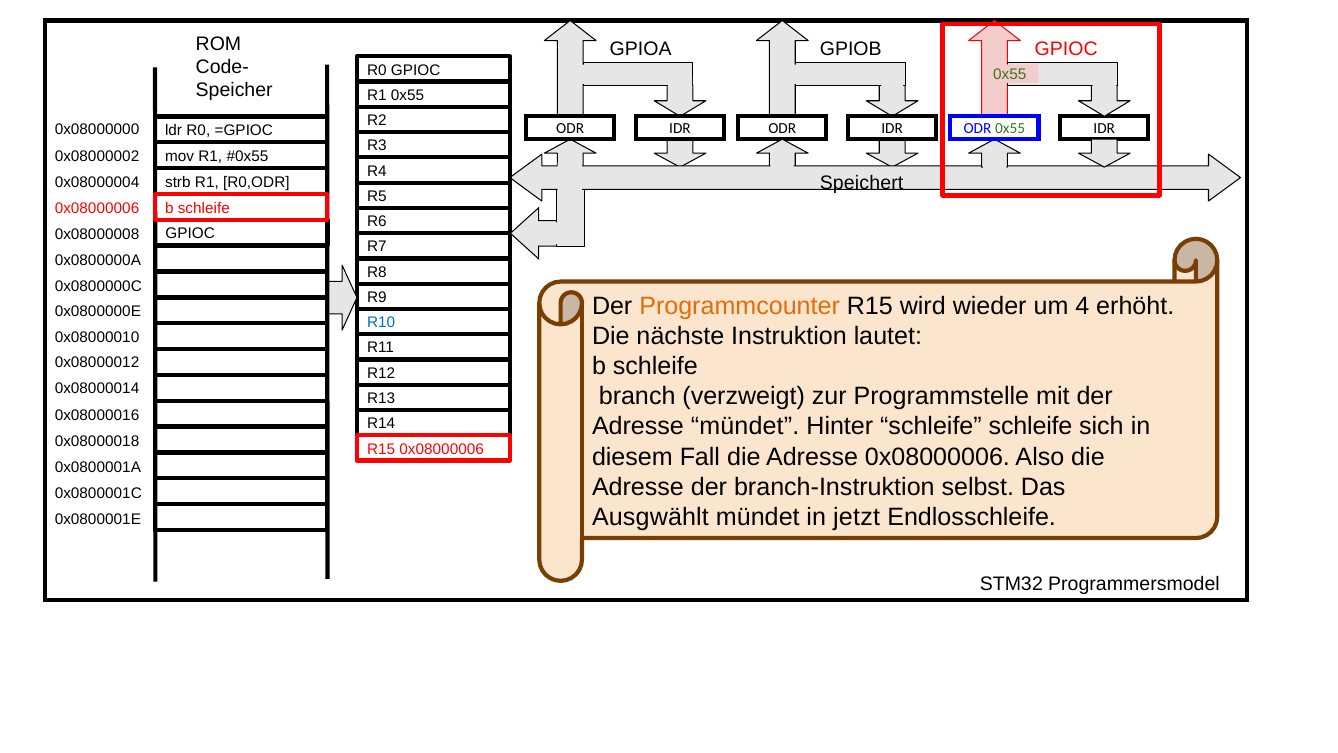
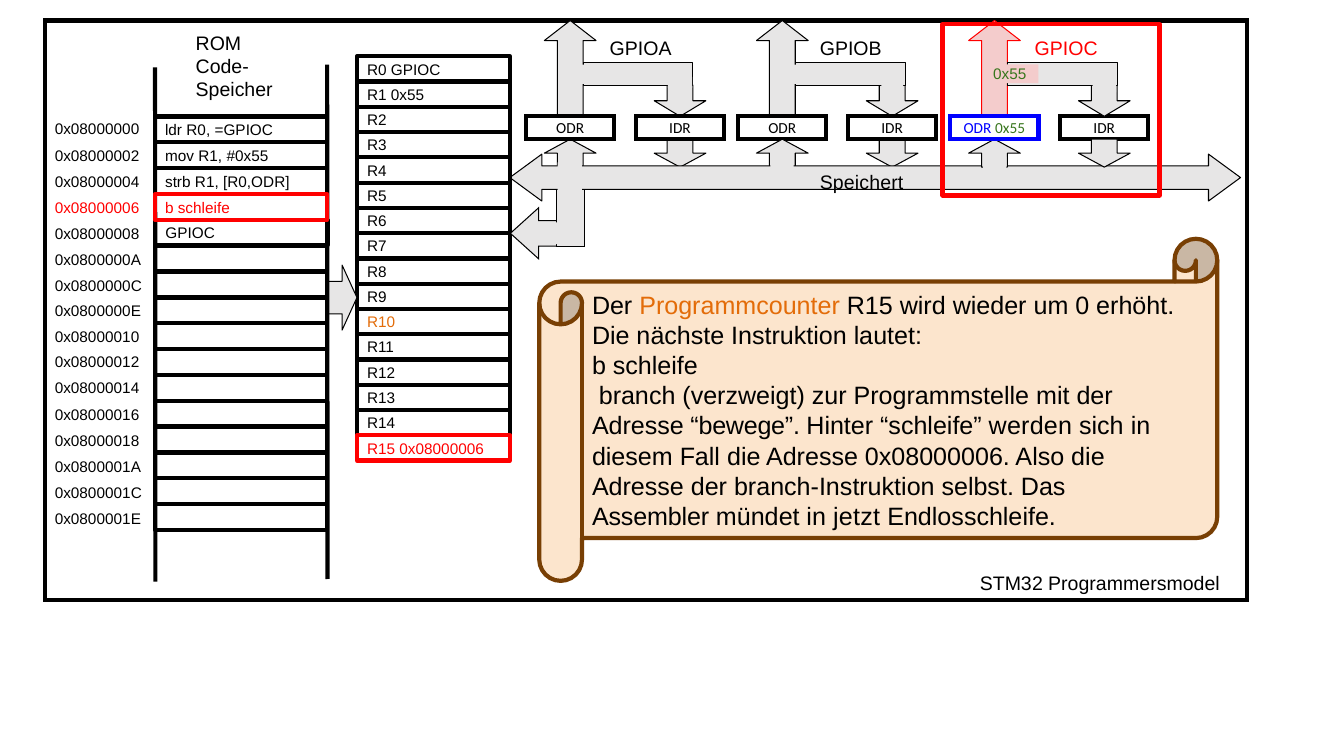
4: 4 -> 0
R10 colour: blue -> orange
Adresse mündet: mündet -> bewege
schleife schleife: schleife -> werden
Ausgwählt: Ausgwählt -> Assembler
